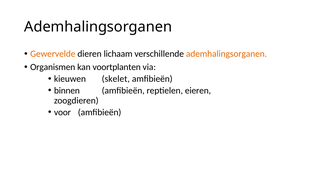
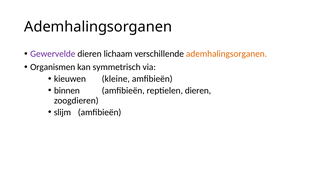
Gewervelde colour: orange -> purple
voortplanten: voortplanten -> symmetrisch
skelet: skelet -> kleine
reptielen eieren: eieren -> dieren
voor: voor -> slijm
